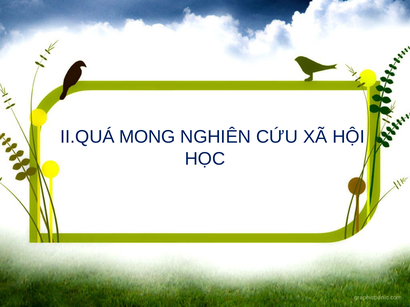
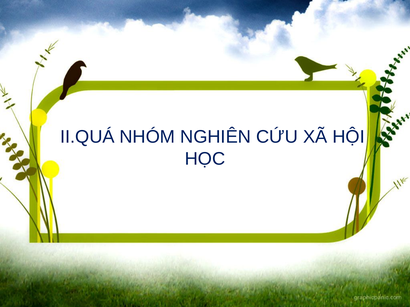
MONG: MONG -> NHÓM
